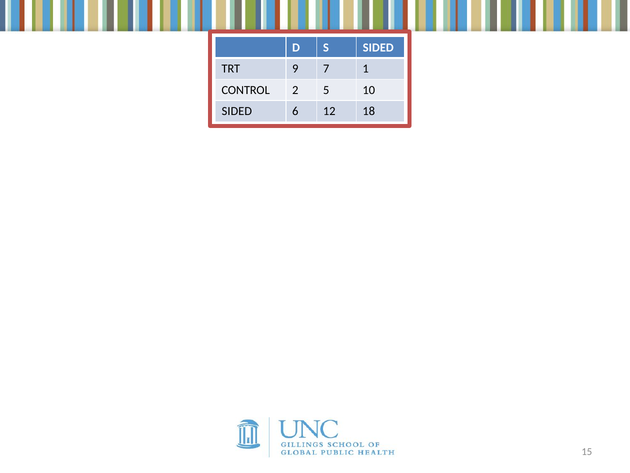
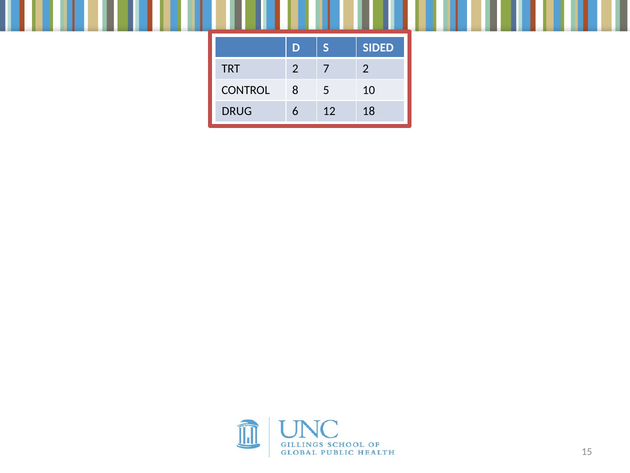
TRT 9: 9 -> 2
7 1: 1 -> 2
2: 2 -> 8
SIDED at (237, 111): SIDED -> DRUG
